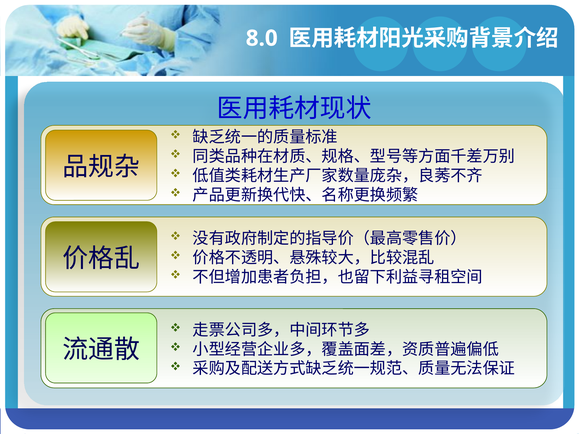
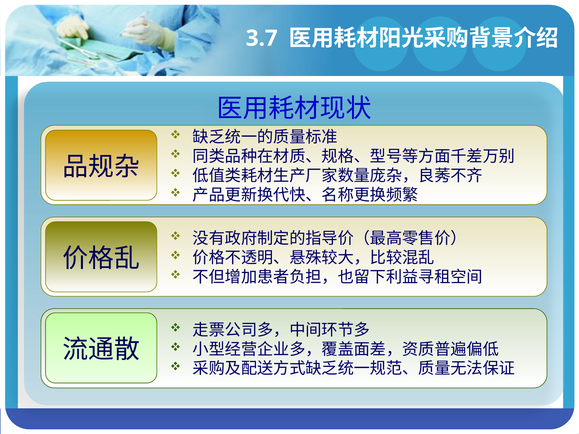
8.0: 8.0 -> 3.7
